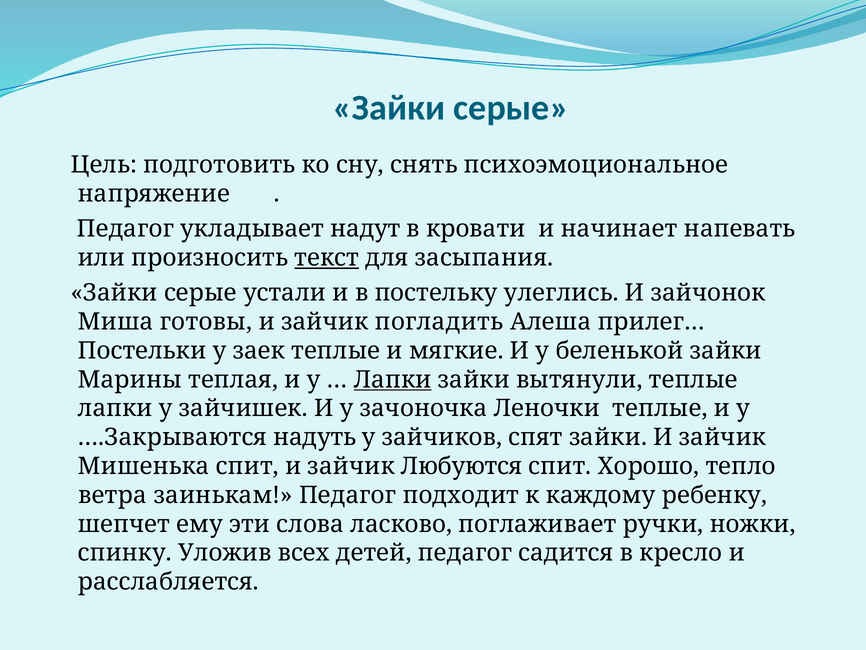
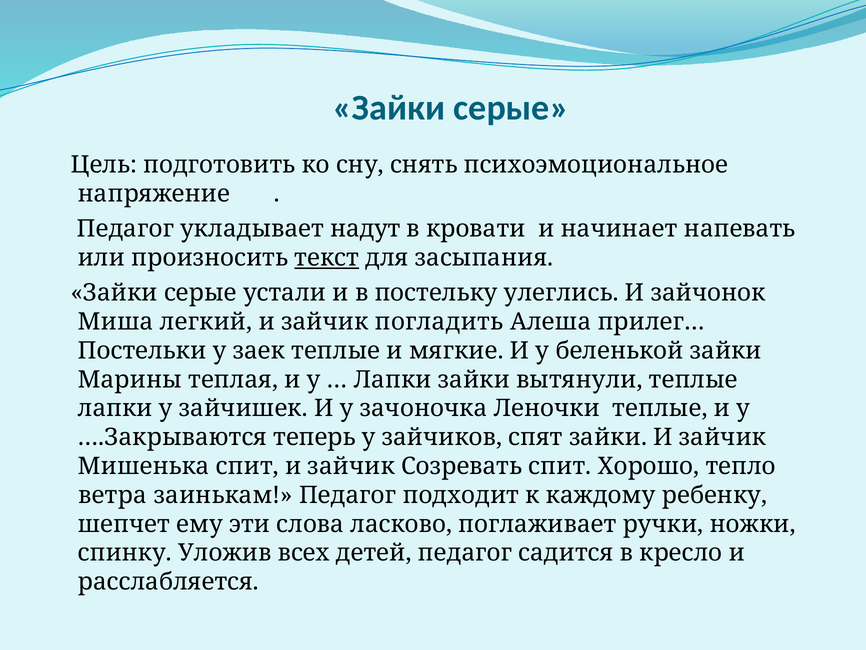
готовы: готовы -> легкий
Лапки at (393, 379) underline: present -> none
надуть: надуть -> теперь
Любуются: Любуются -> Созревать
